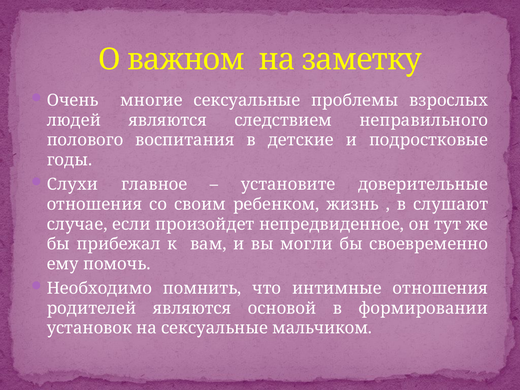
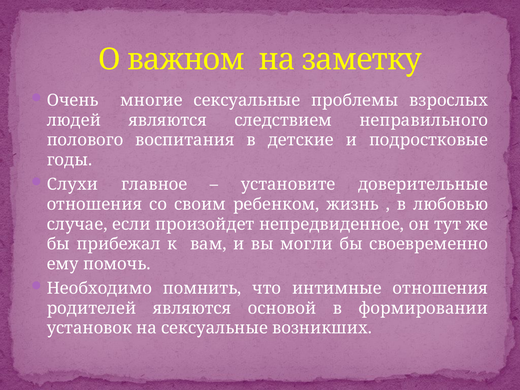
слушают: слушают -> любовью
мальчиком: мальчиком -> возникших
